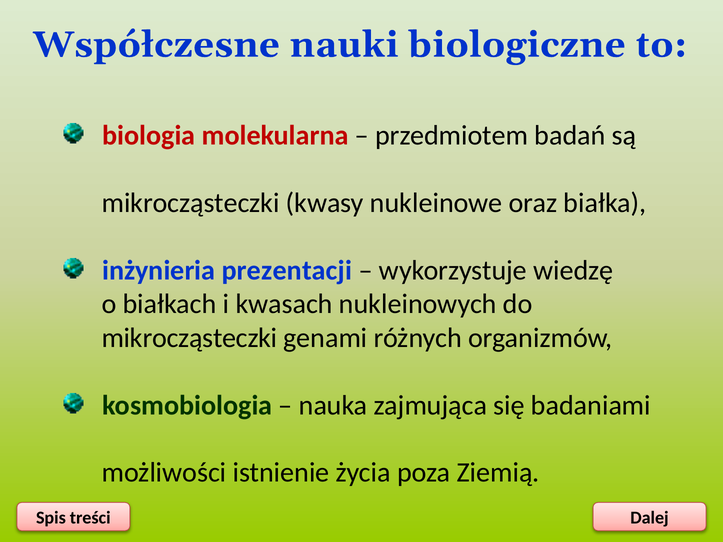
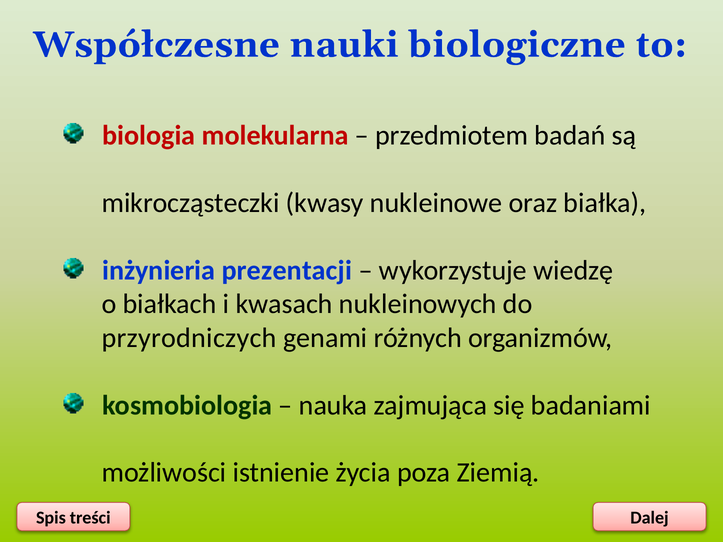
mikrocząsteczki at (189, 338): mikrocząsteczki -> przyrodniczych
